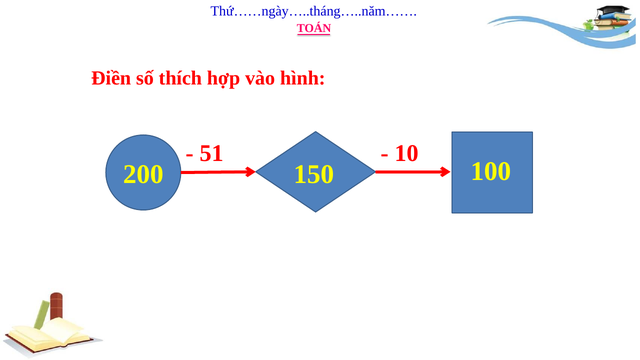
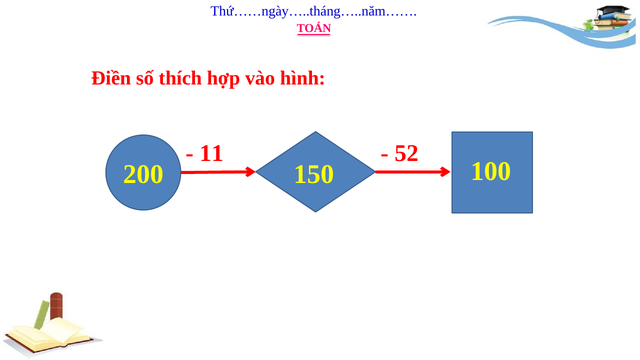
51: 51 -> 11
10: 10 -> 52
